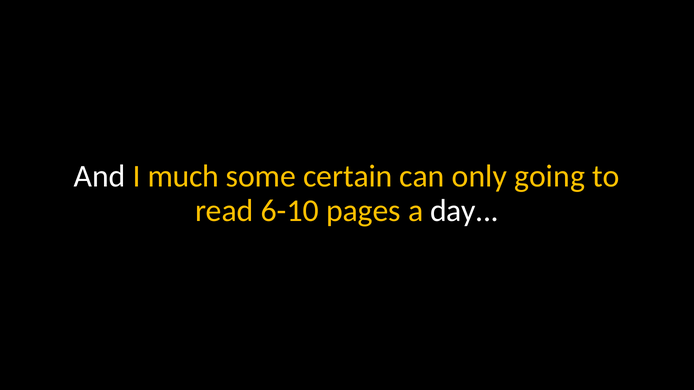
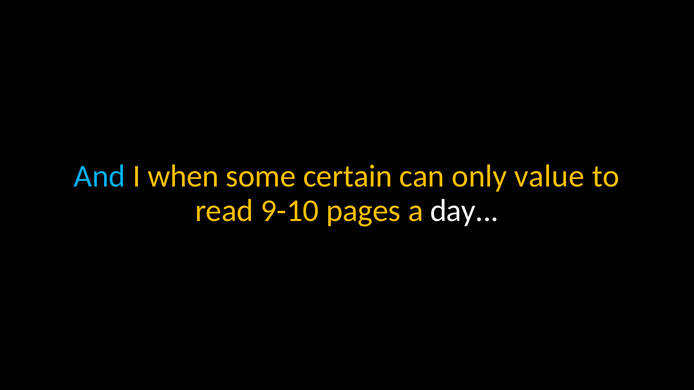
And colour: white -> light blue
much: much -> when
going: going -> value
6-10: 6-10 -> 9-10
